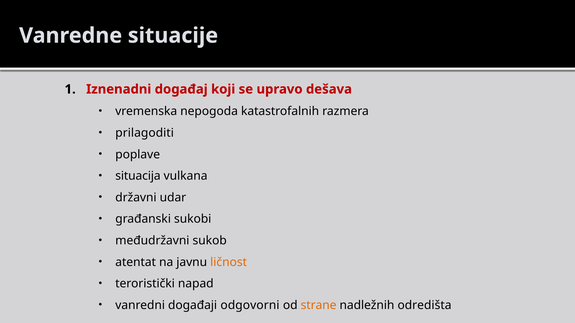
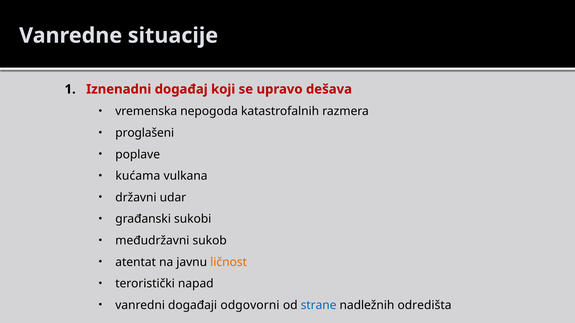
prilagoditi: prilagoditi -> proglašeni
situacija: situacija -> kućama
strane colour: orange -> blue
